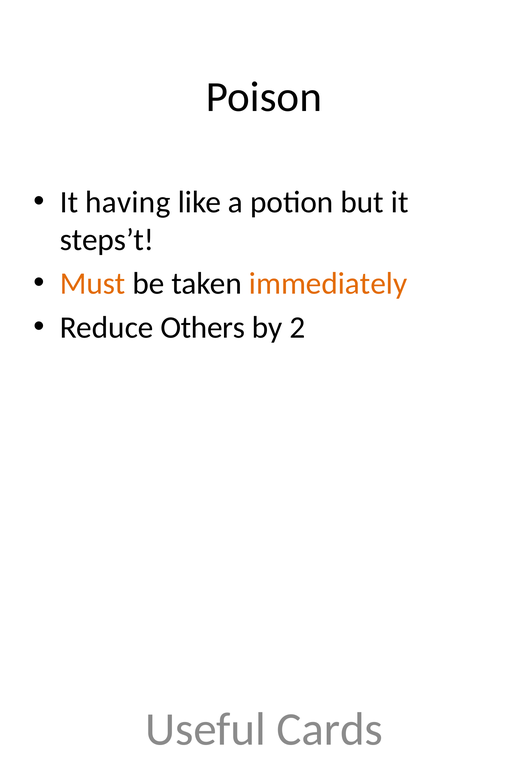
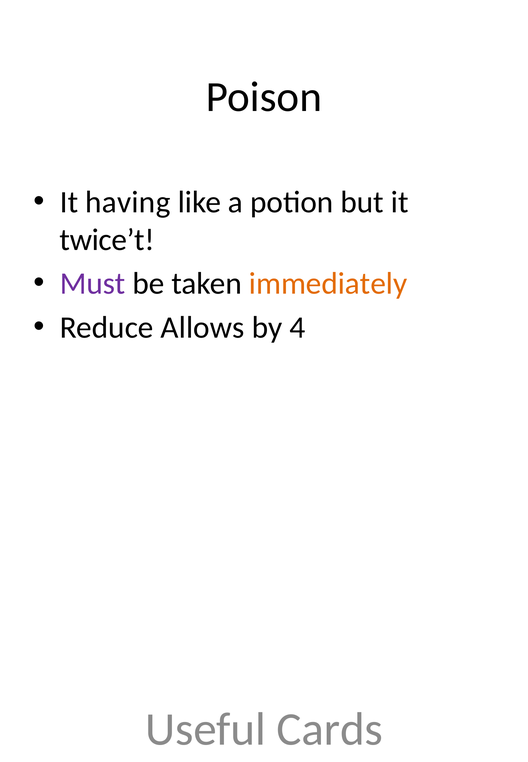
steps’t: steps’t -> twice’t
Must colour: orange -> purple
Others: Others -> Allows
2: 2 -> 4
